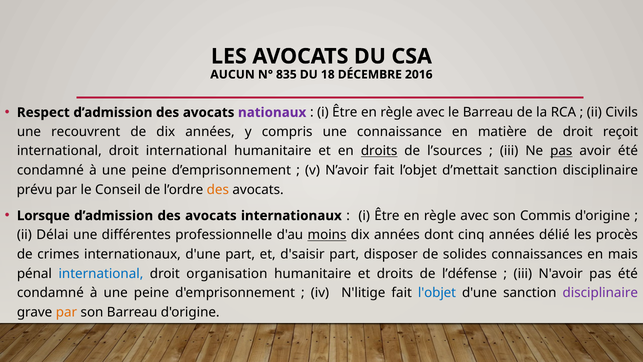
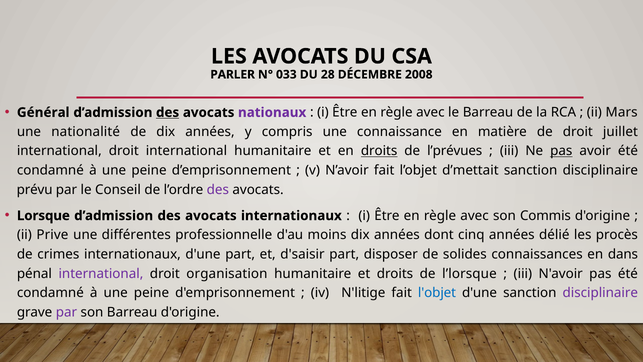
AUCUN: AUCUN -> PARLER
835: 835 -> 033
18: 18 -> 28
2016: 2016 -> 2008
Respect: Respect -> Général
des at (168, 112) underline: none -> present
Civils: Civils -> Mars
recouvrent: recouvrent -> nationalité
reçoit: reçoit -> juillet
l’sources: l’sources -> l’prévues
des at (218, 190) colour: orange -> purple
Délai: Délai -> Prive
moins underline: present -> none
mais: mais -> dans
international at (101, 273) colour: blue -> purple
l’défense: l’défense -> l’lorsque
par at (66, 312) colour: orange -> purple
